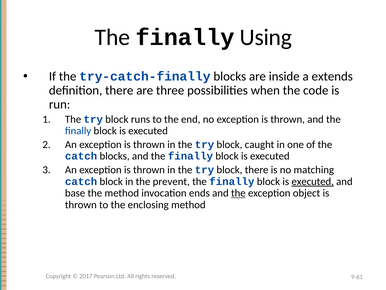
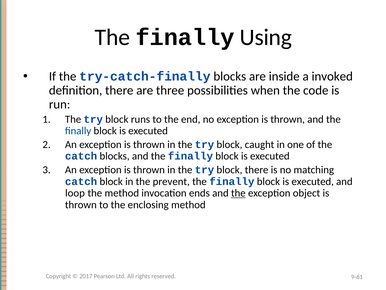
extends: extends -> invoked
executed at (313, 181) underline: present -> none
base: base -> loop
